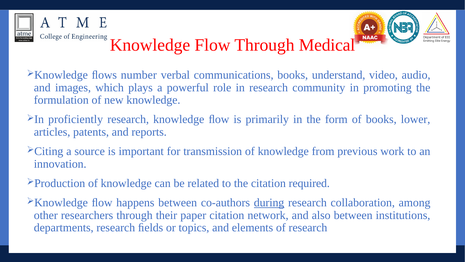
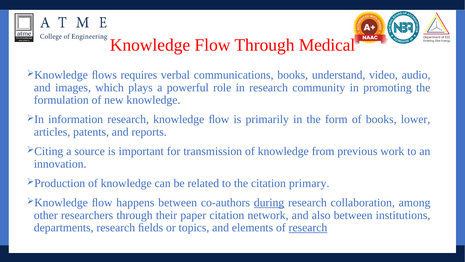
number: number -> requires
proficiently: proficiently -> information
required: required -> primary
research at (308, 227) underline: none -> present
